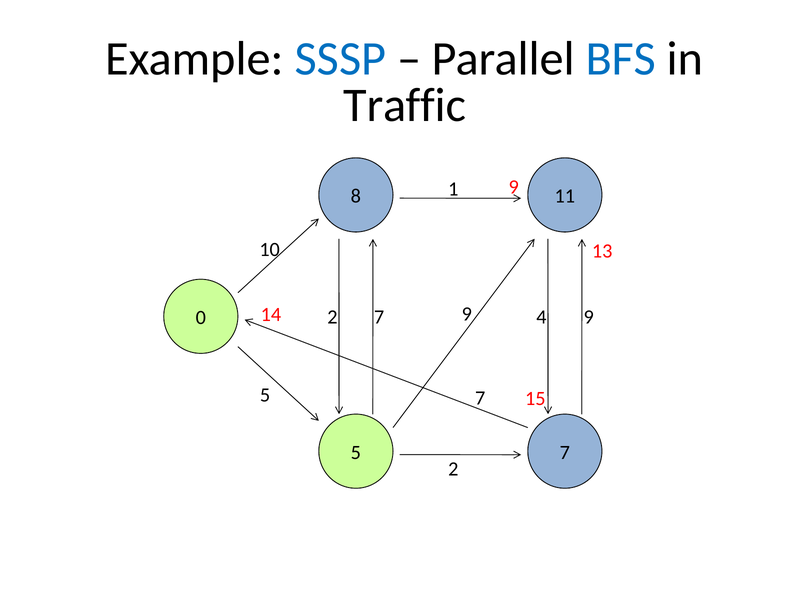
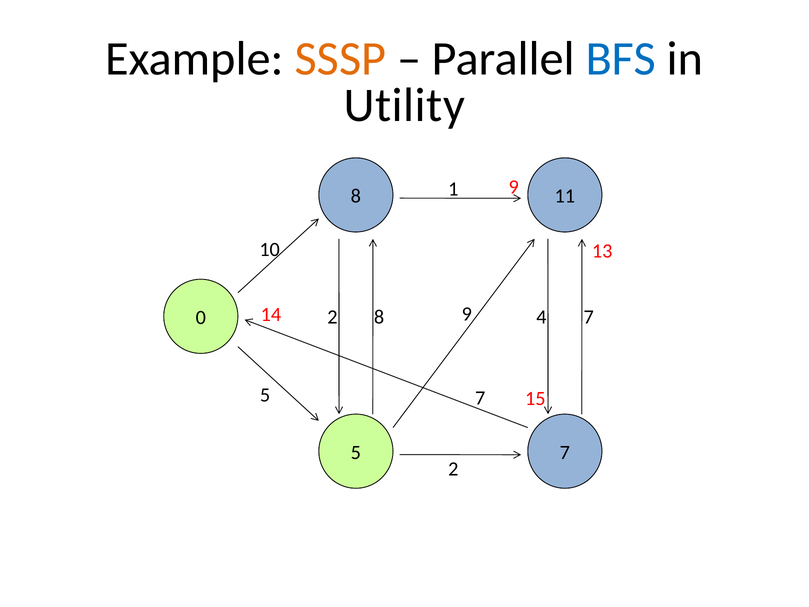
SSSP colour: blue -> orange
Traffic: Traffic -> Utility
2 7: 7 -> 8
4 9: 9 -> 7
